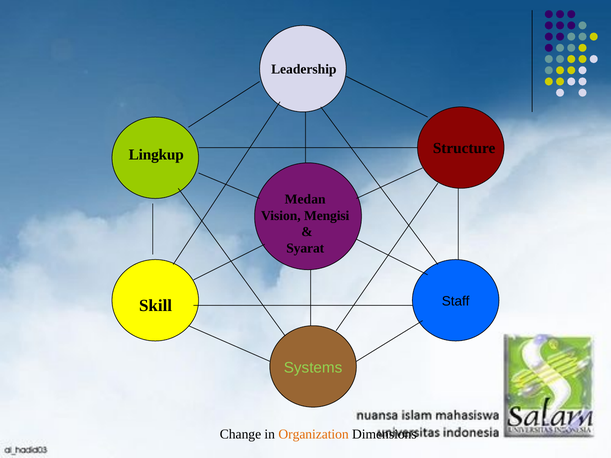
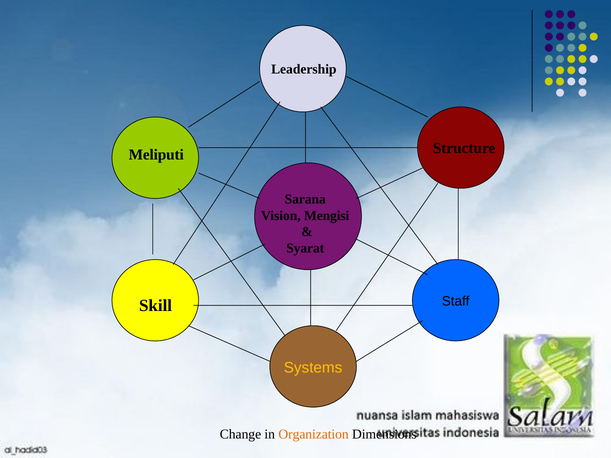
Lingkup: Lingkup -> Meliputi
Medan: Medan -> Sarana
Systems colour: light green -> yellow
